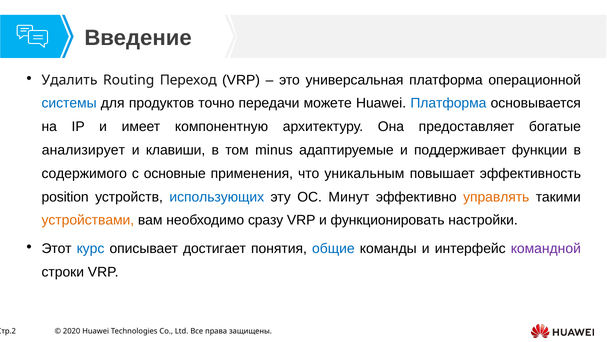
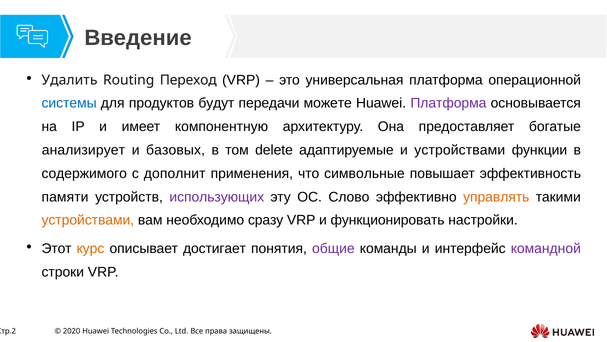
точно: точно -> будут
Платформа at (448, 103) colour: blue -> purple
клавиши: клавиши -> базовых
minus: minus -> delete
и поддерживает: поддерживает -> устройствами
основные: основные -> дополнит
уникальным: уникальным -> символьные
position: position -> памяти
использующих colour: blue -> purple
Минут: Минут -> Слово
курс colour: blue -> orange
общие colour: blue -> purple
